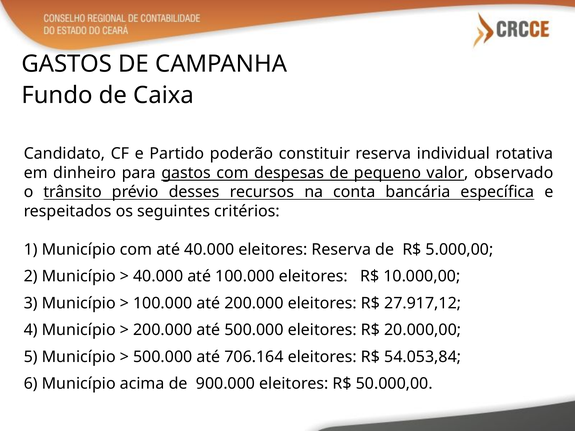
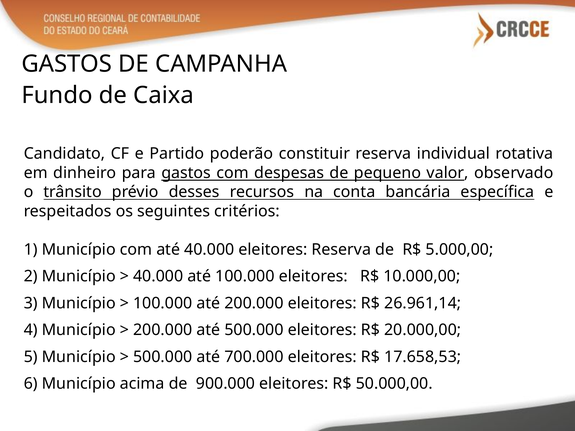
27.917,12: 27.917,12 -> 26.961,14
706.164: 706.164 -> 700.000
54.053,84: 54.053,84 -> 17.658,53
